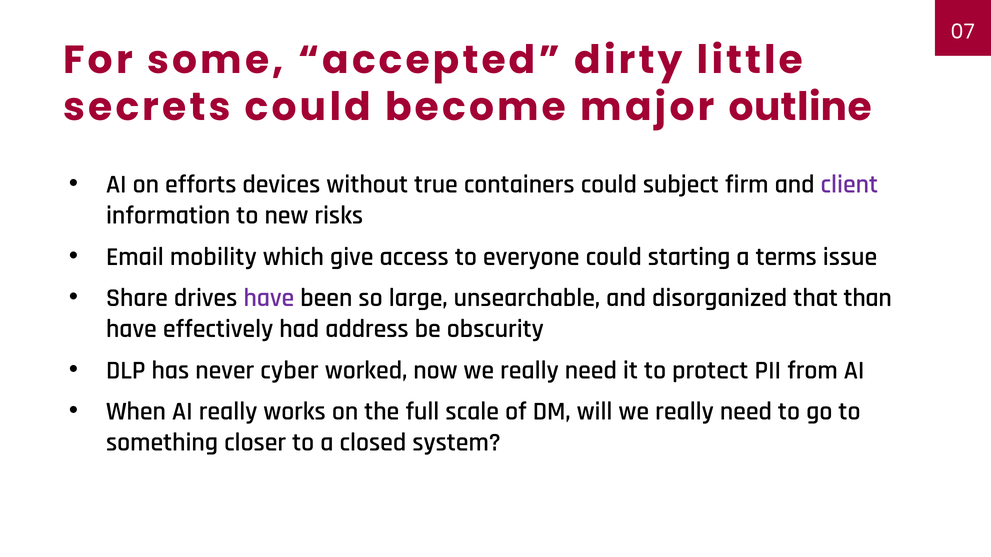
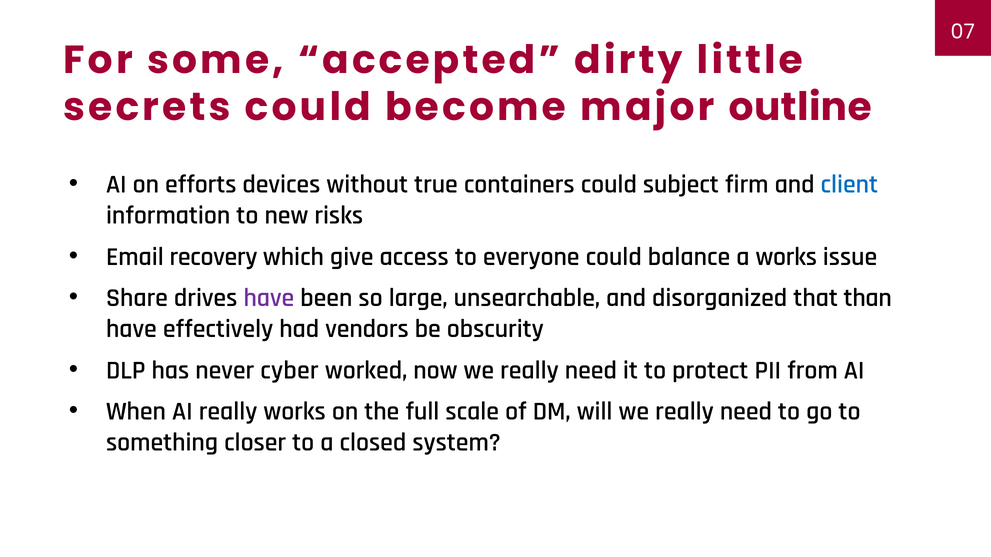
client colour: purple -> blue
mobility: mobility -> recovery
starting: starting -> balance
a terms: terms -> works
address: address -> vendors
